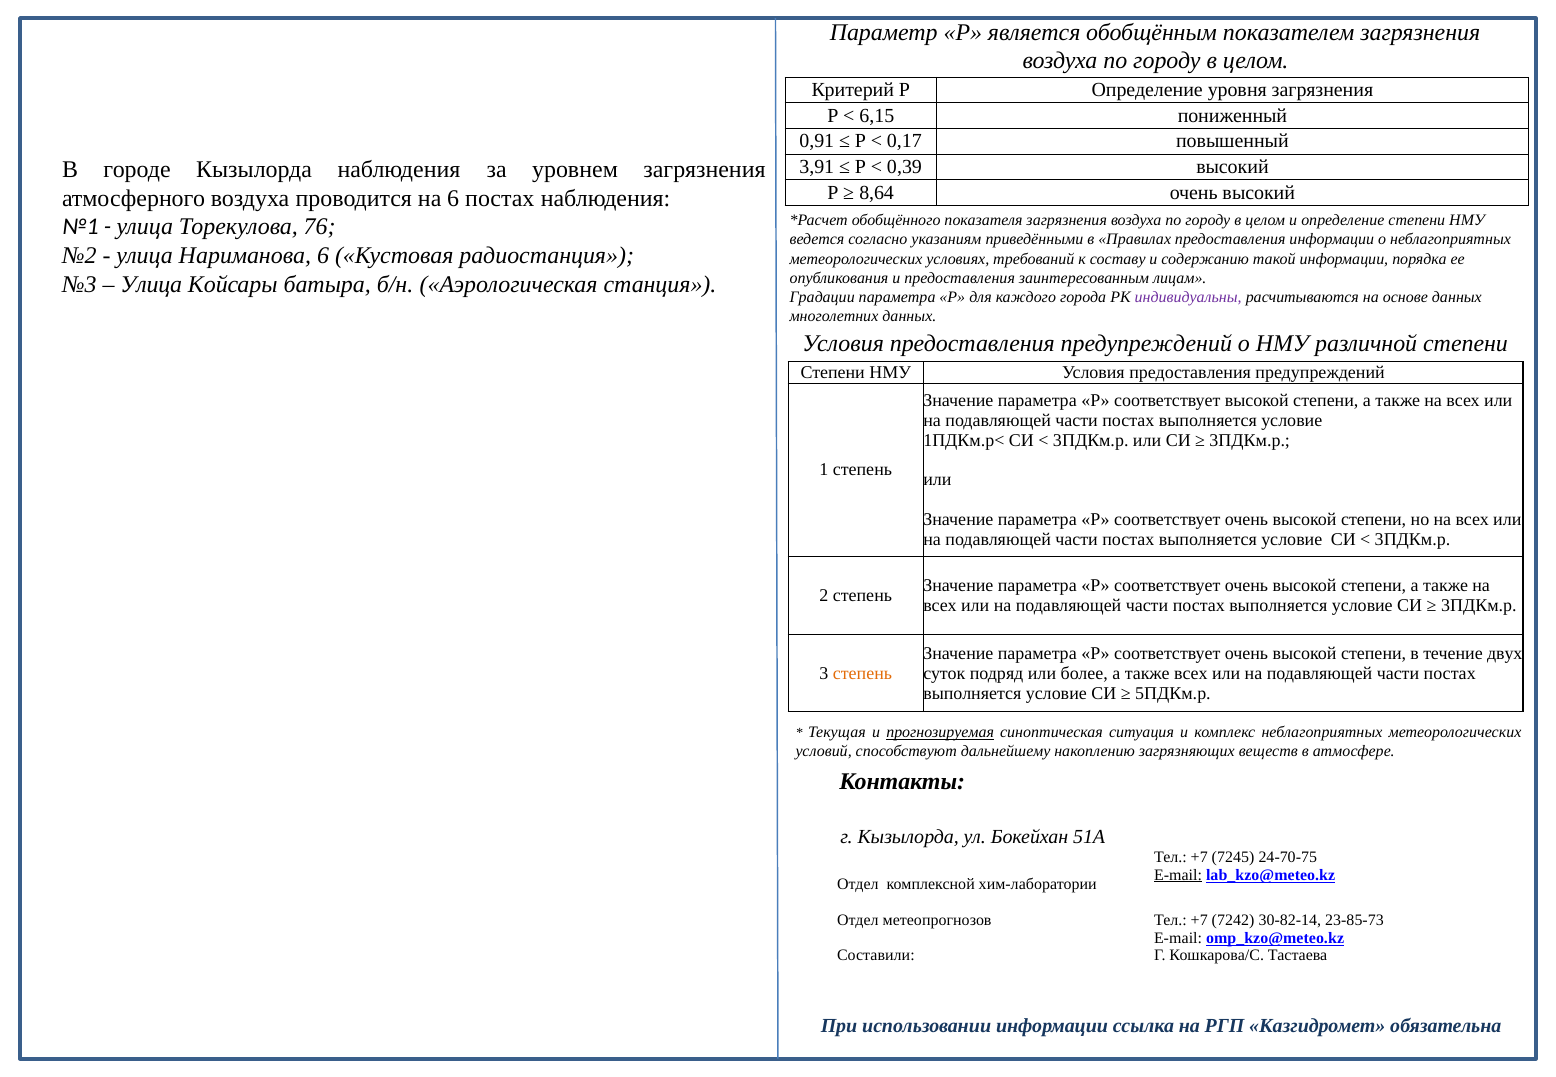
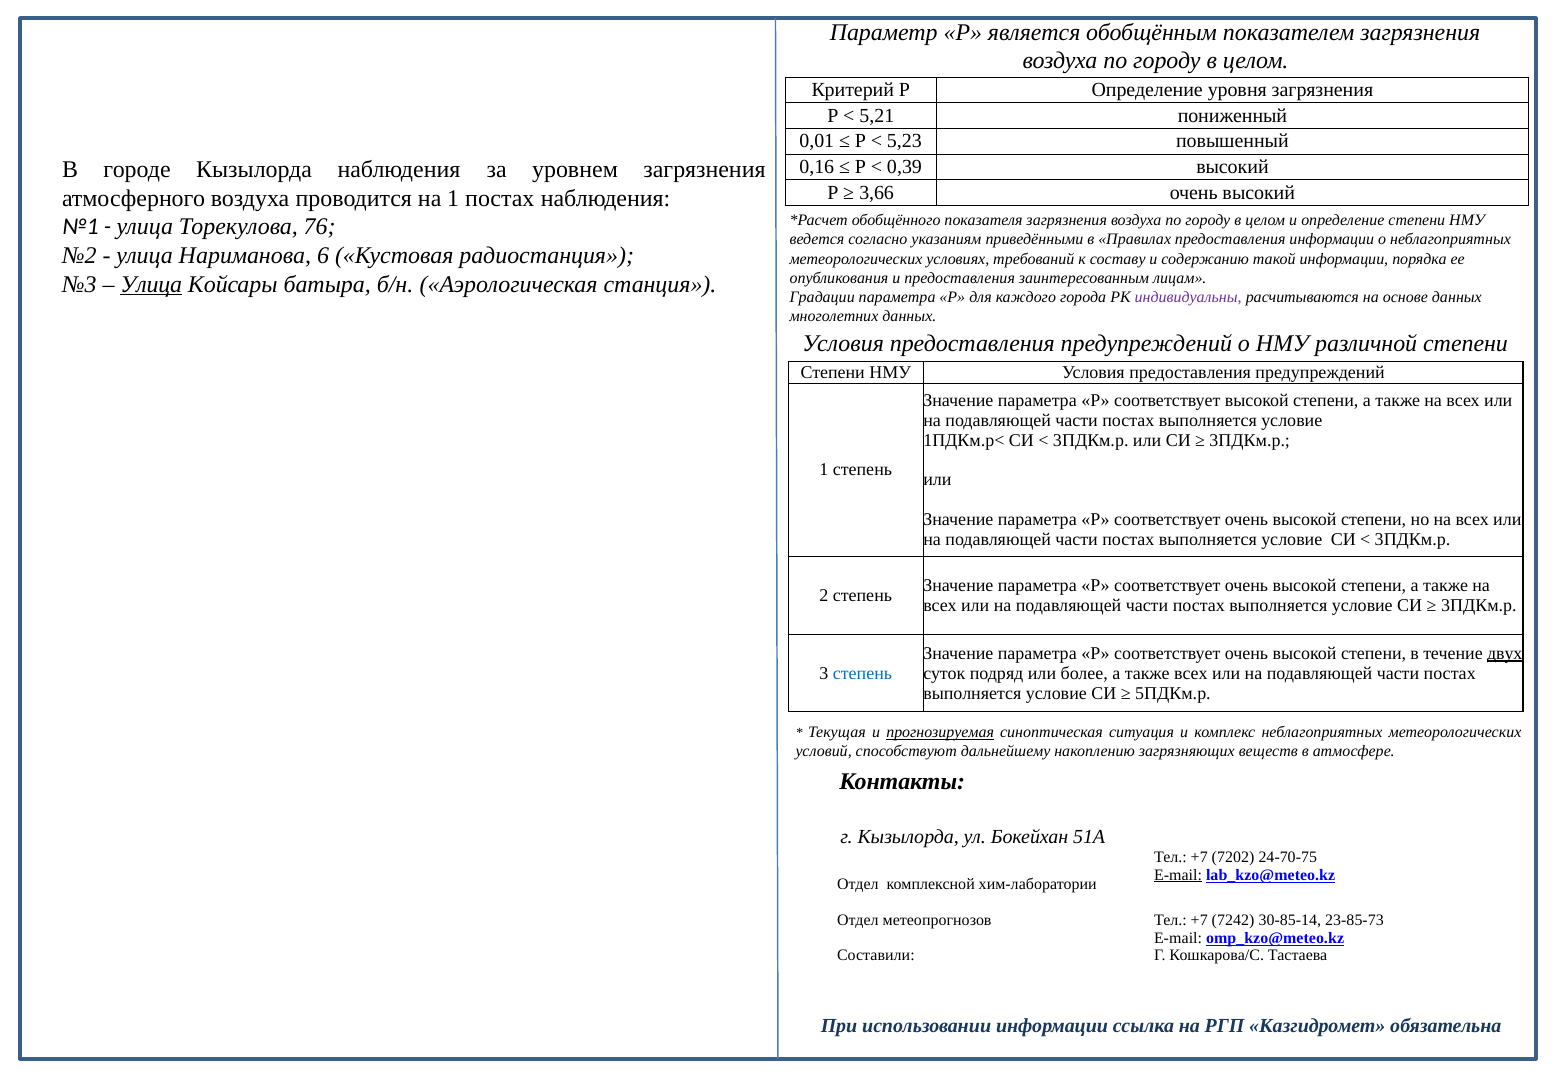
6,15: 6,15 -> 5,21
0,91: 0,91 -> 0,01
0,17: 0,17 -> 5,23
3,91: 3,91 -> 0,16
8,64: 8,64 -> 3,66
на 6: 6 -> 1
Улица at (151, 284) underline: none -> present
двух underline: none -> present
степень at (862, 673) colour: orange -> blue
7245: 7245 -> 7202
30-82-14: 30-82-14 -> 30-85-14
